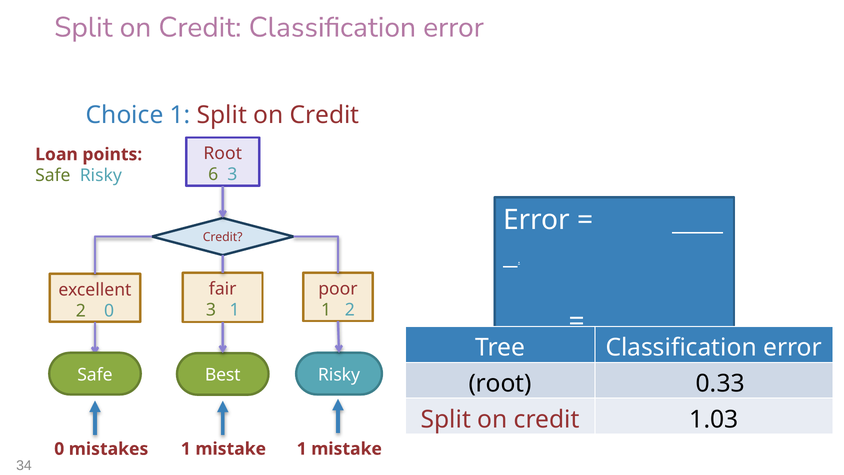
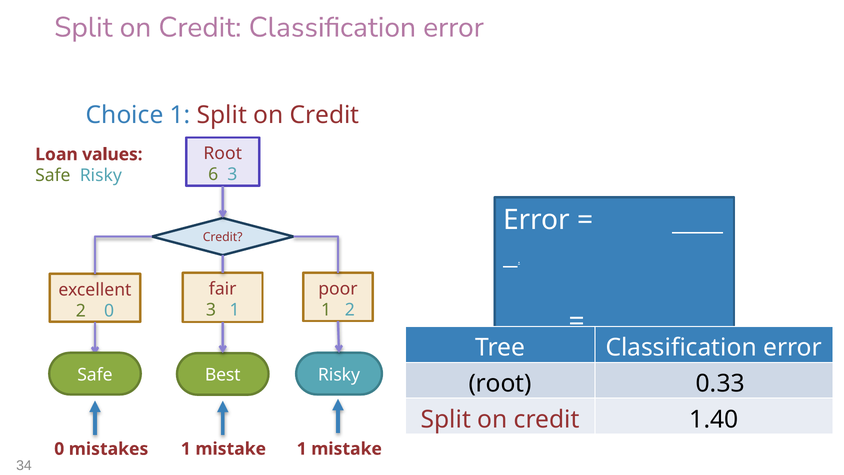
points: points -> values
1.03: 1.03 -> 1.40
